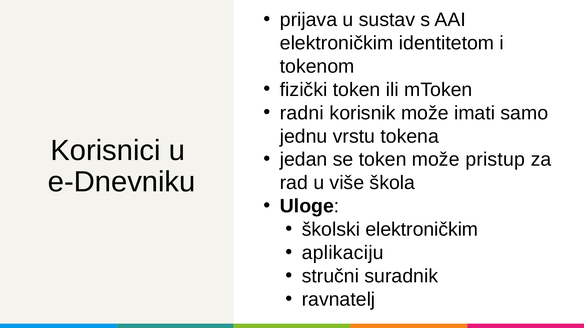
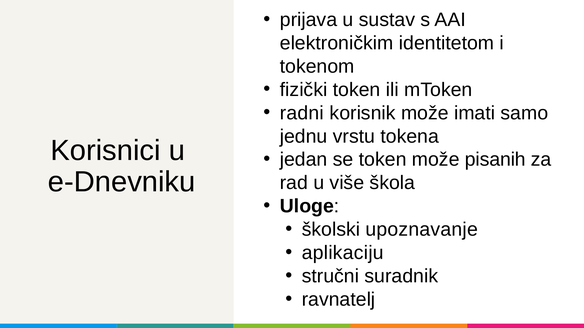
pristup: pristup -> pisanih
školski elektroničkim: elektroničkim -> upoznavanje
